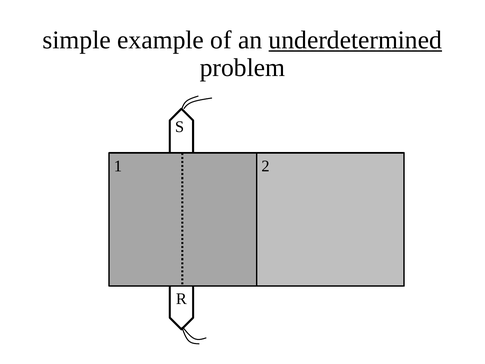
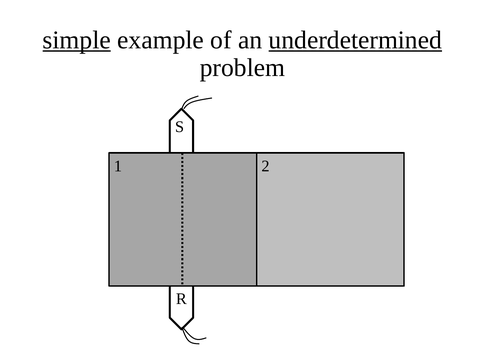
simple underline: none -> present
